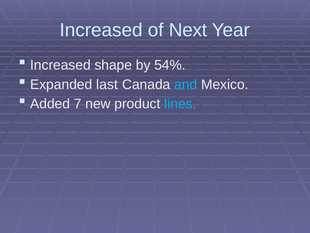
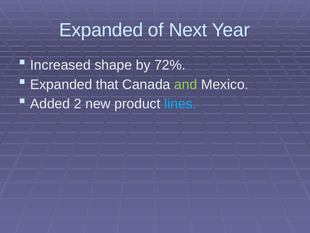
Increased at (101, 30): Increased -> Expanded
54%: 54% -> 72%
last: last -> that
and colour: light blue -> light green
7: 7 -> 2
